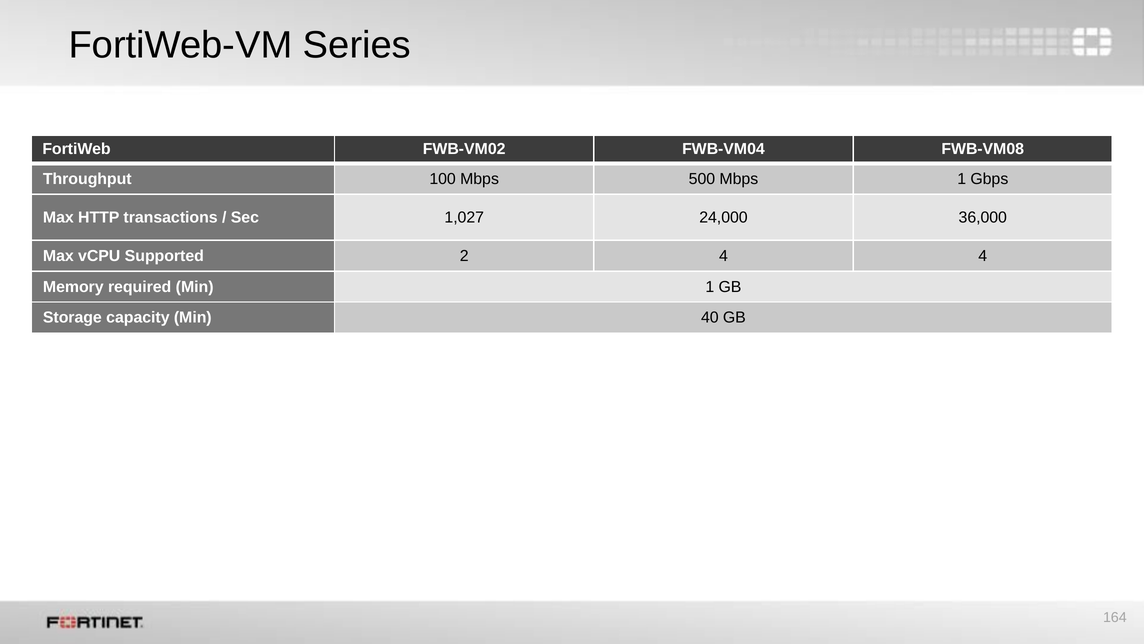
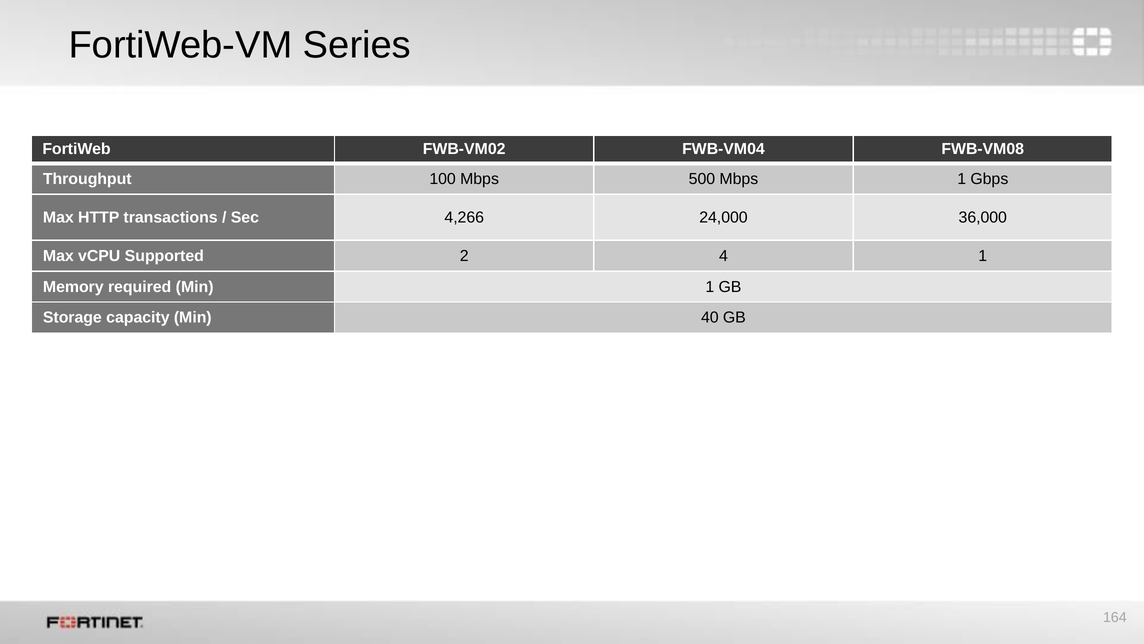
1,027: 1,027 -> 4,266
4 4: 4 -> 1
